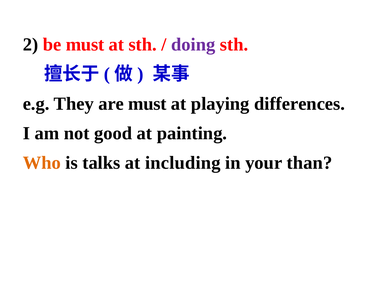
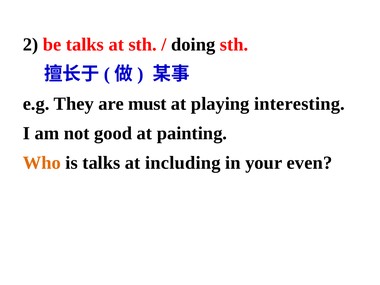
be must: must -> talks
doing colour: purple -> black
differences: differences -> interesting
than: than -> even
